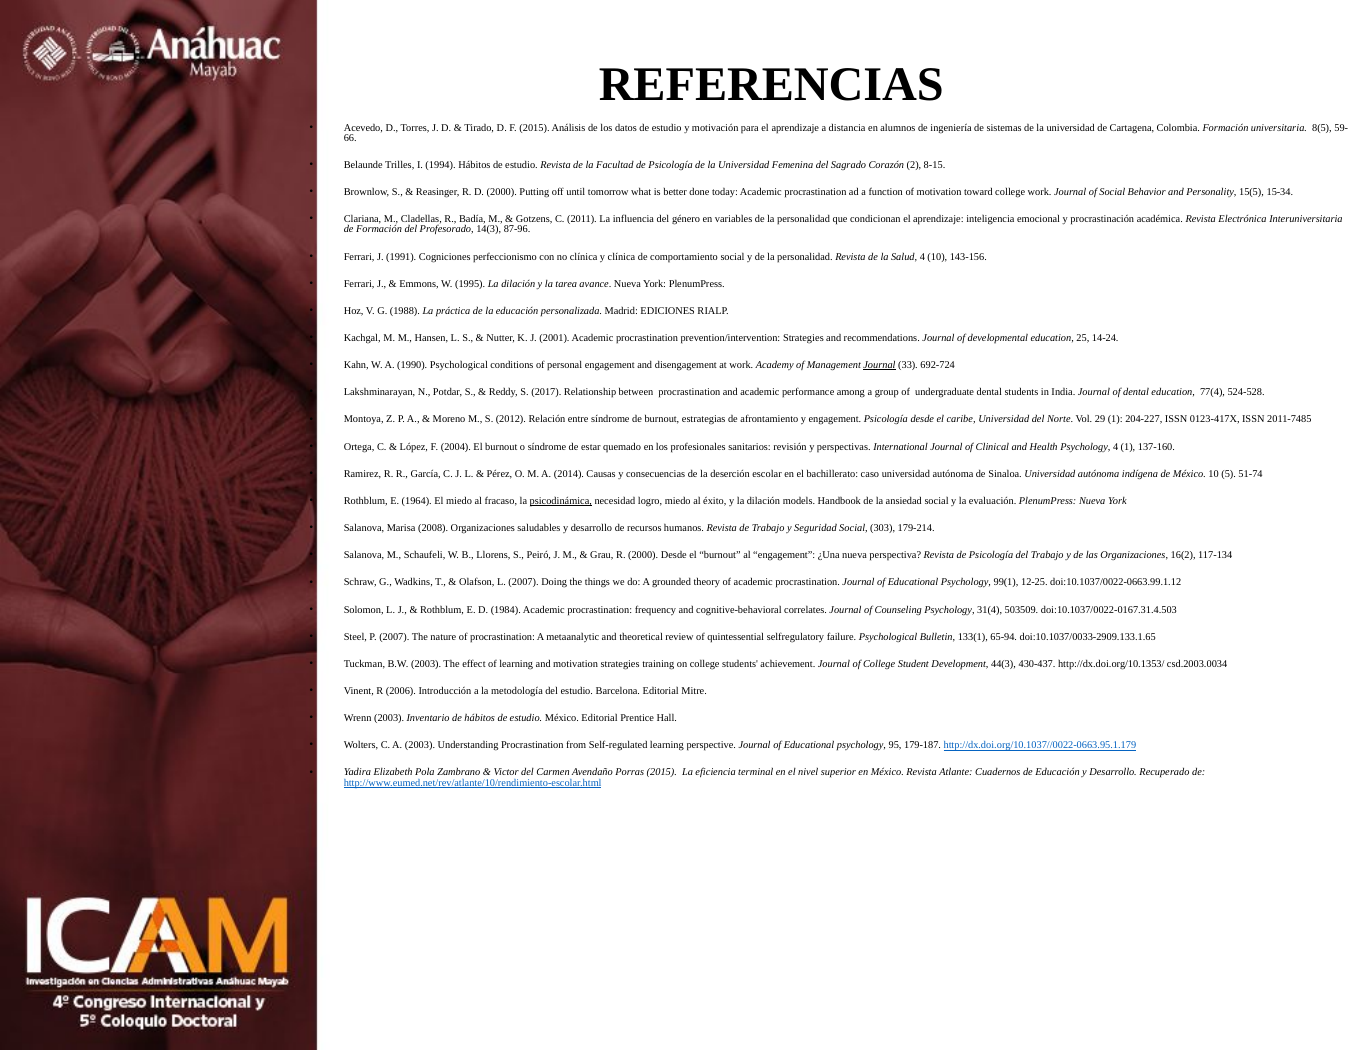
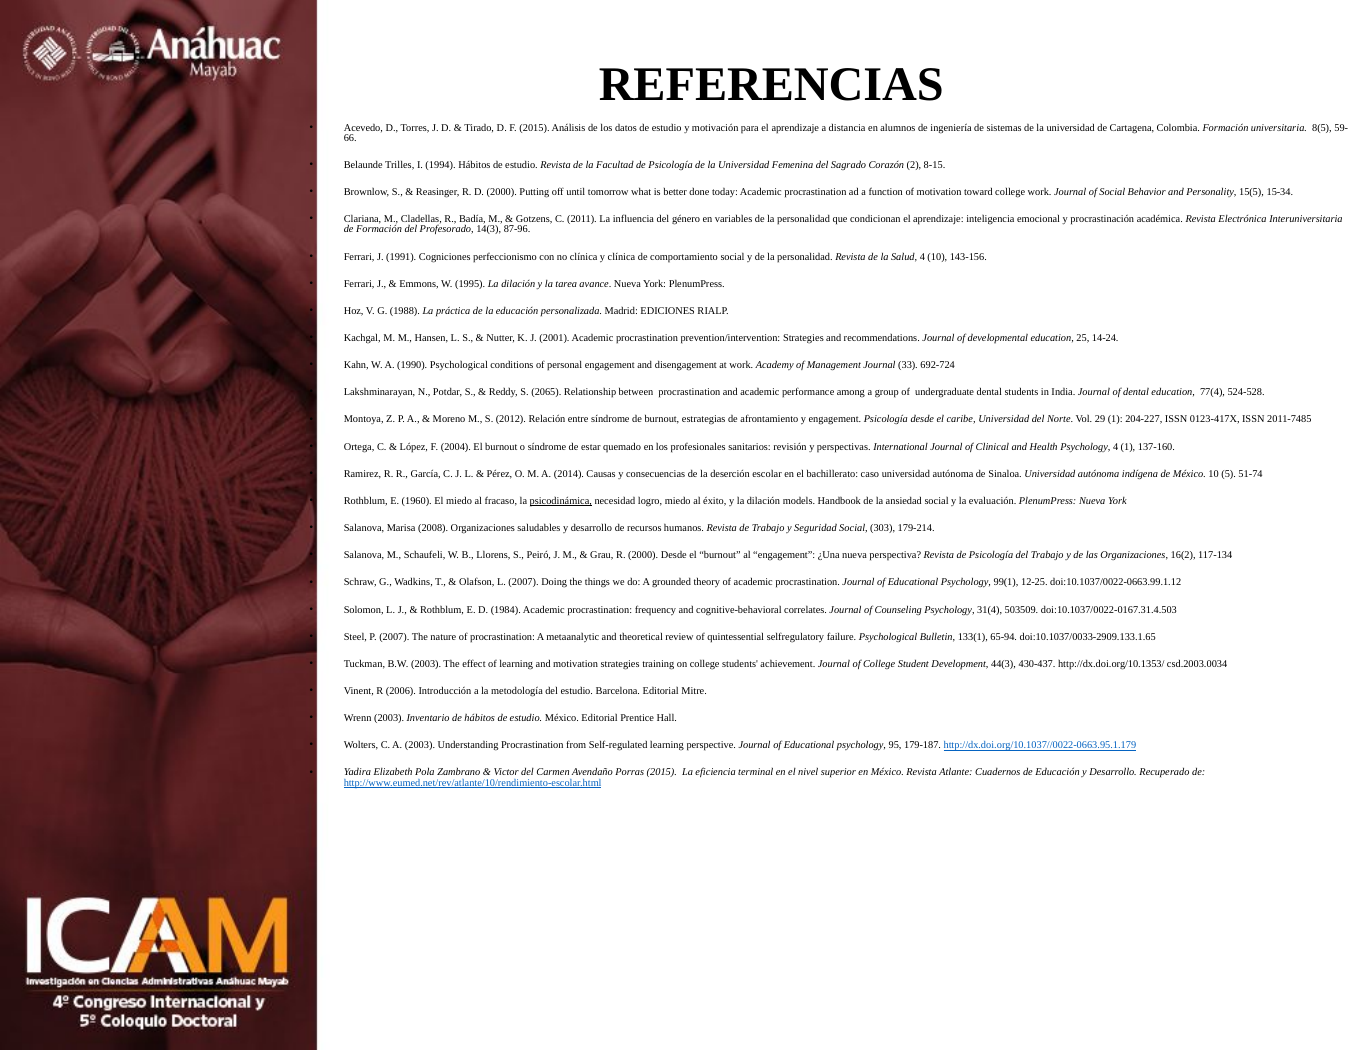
Journal at (879, 365) underline: present -> none
2017: 2017 -> 2065
1964: 1964 -> 1960
